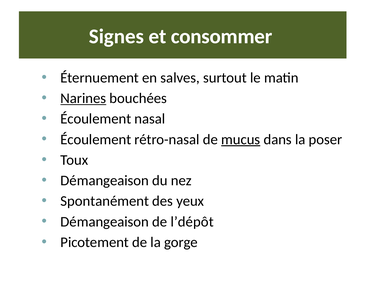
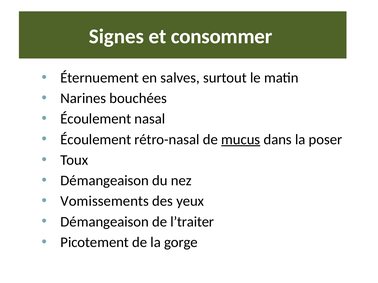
Narines underline: present -> none
Spontanément: Spontanément -> Vomissements
l’dépôt: l’dépôt -> l’traiter
